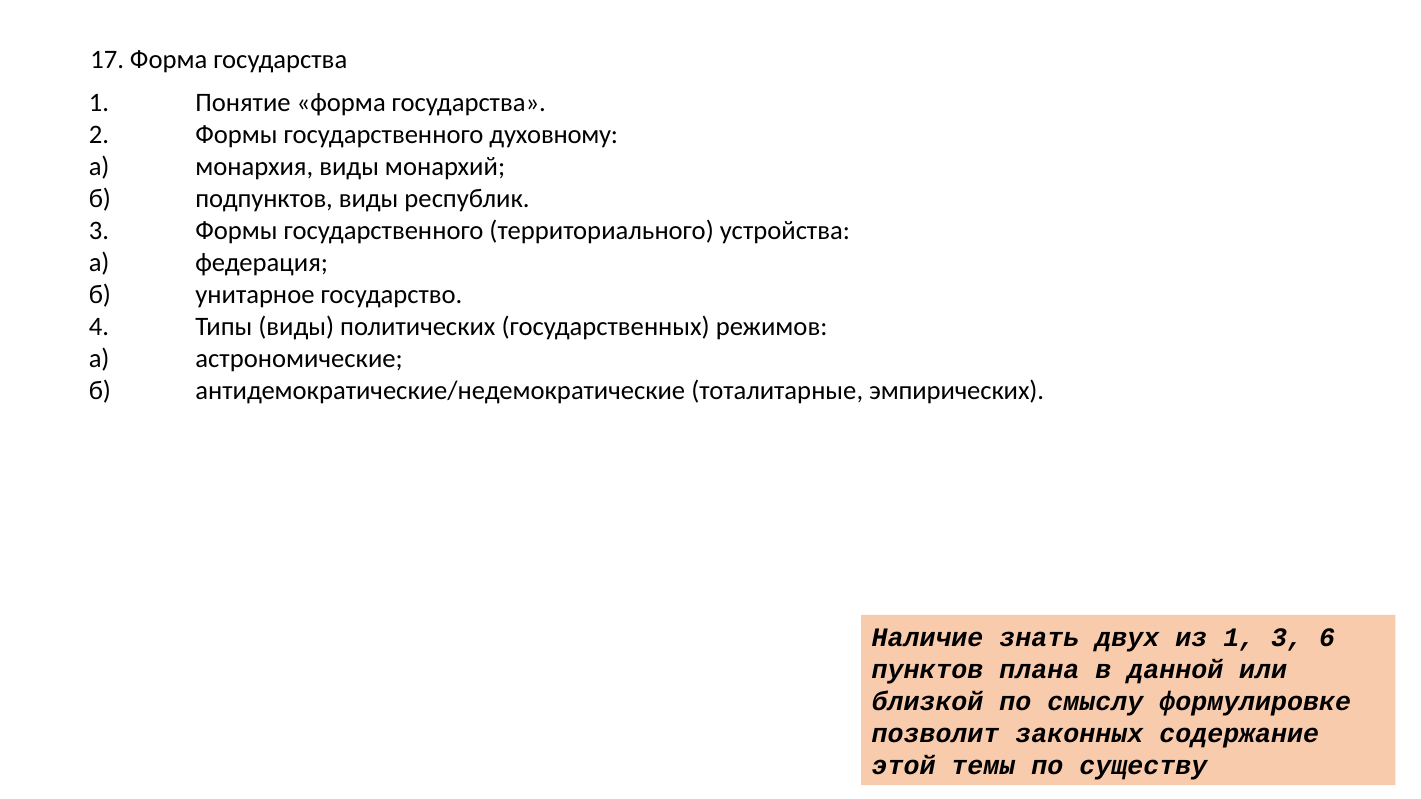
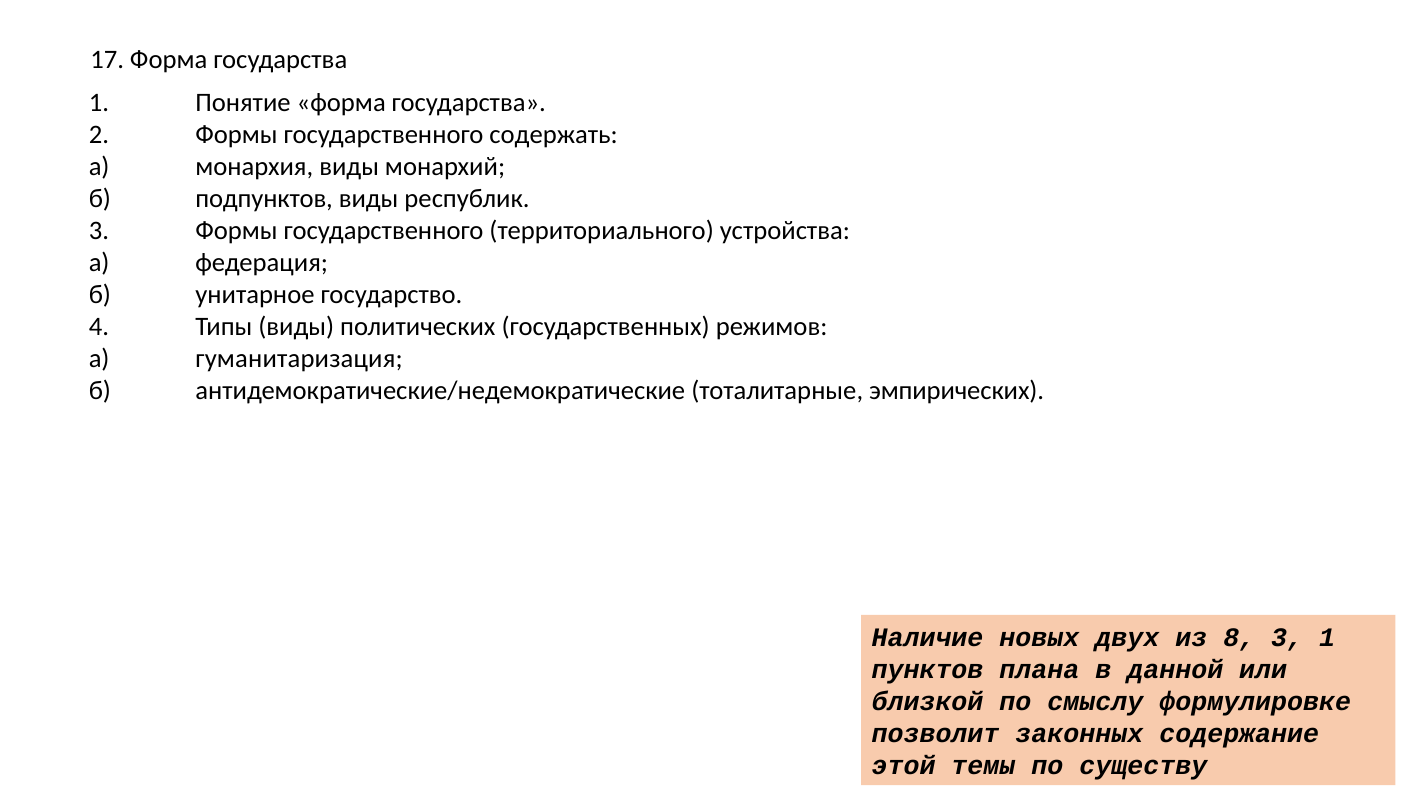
духовному: духовному -> содержать
астрономические: астрономические -> гуманитаризация
знать: знать -> новых
из 1: 1 -> 8
3 6: 6 -> 1
